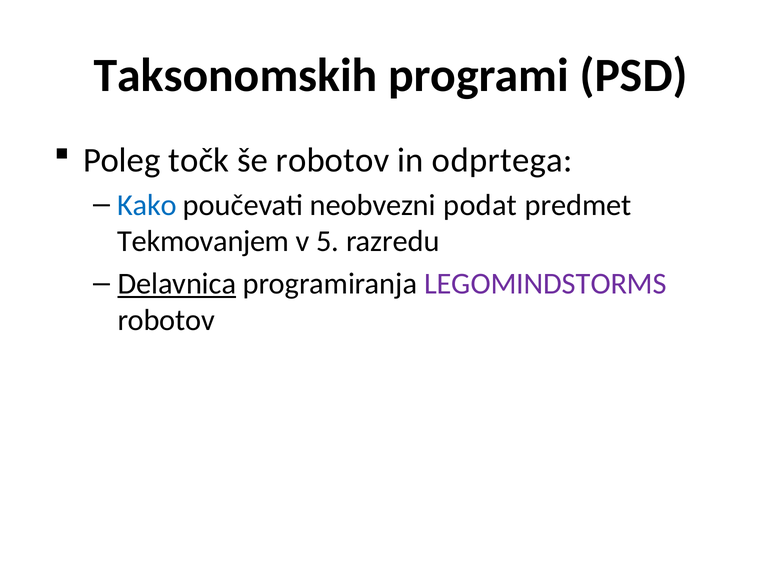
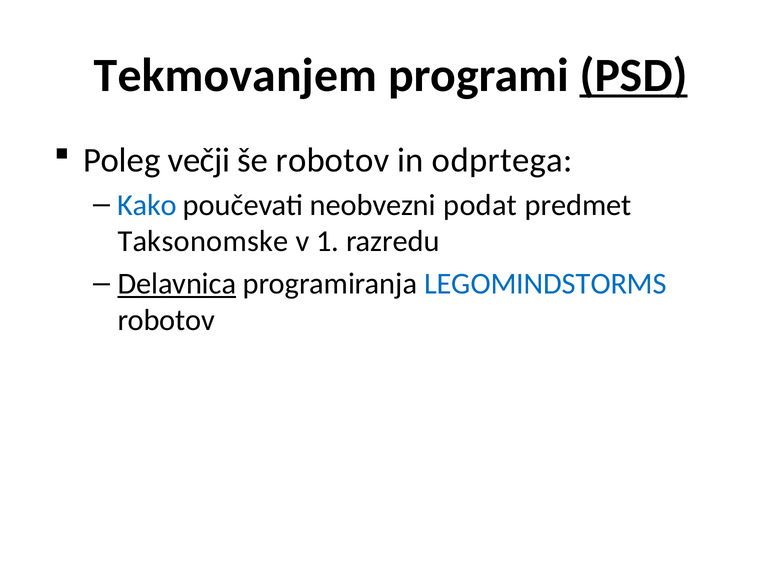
Taksonomskih: Taksonomskih -> Tekmovanjem
PSD underline: none -> present
točk: točk -> večji
Tekmovanjem: Tekmovanjem -> Taksonomske
5: 5 -> 1
LEGOMINDSTORMS colour: purple -> blue
